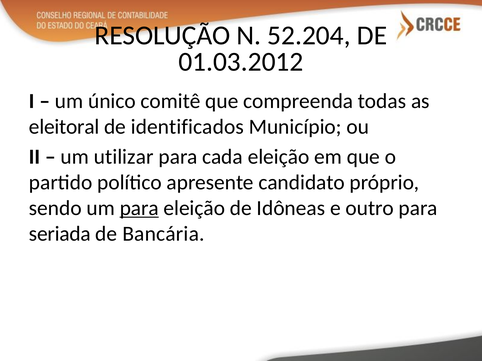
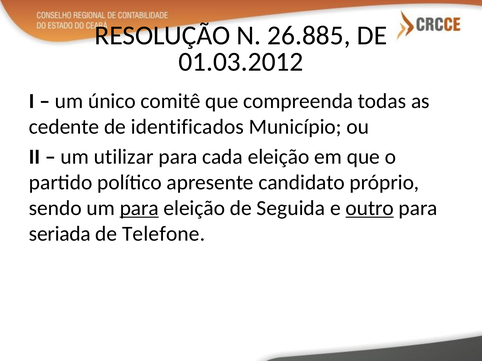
52.204: 52.204 -> 26.885
eleitoral: eleitoral -> cedente
Idôneas: Idôneas -> Seguida
outro underline: none -> present
Bancária: Bancária -> Telefone
